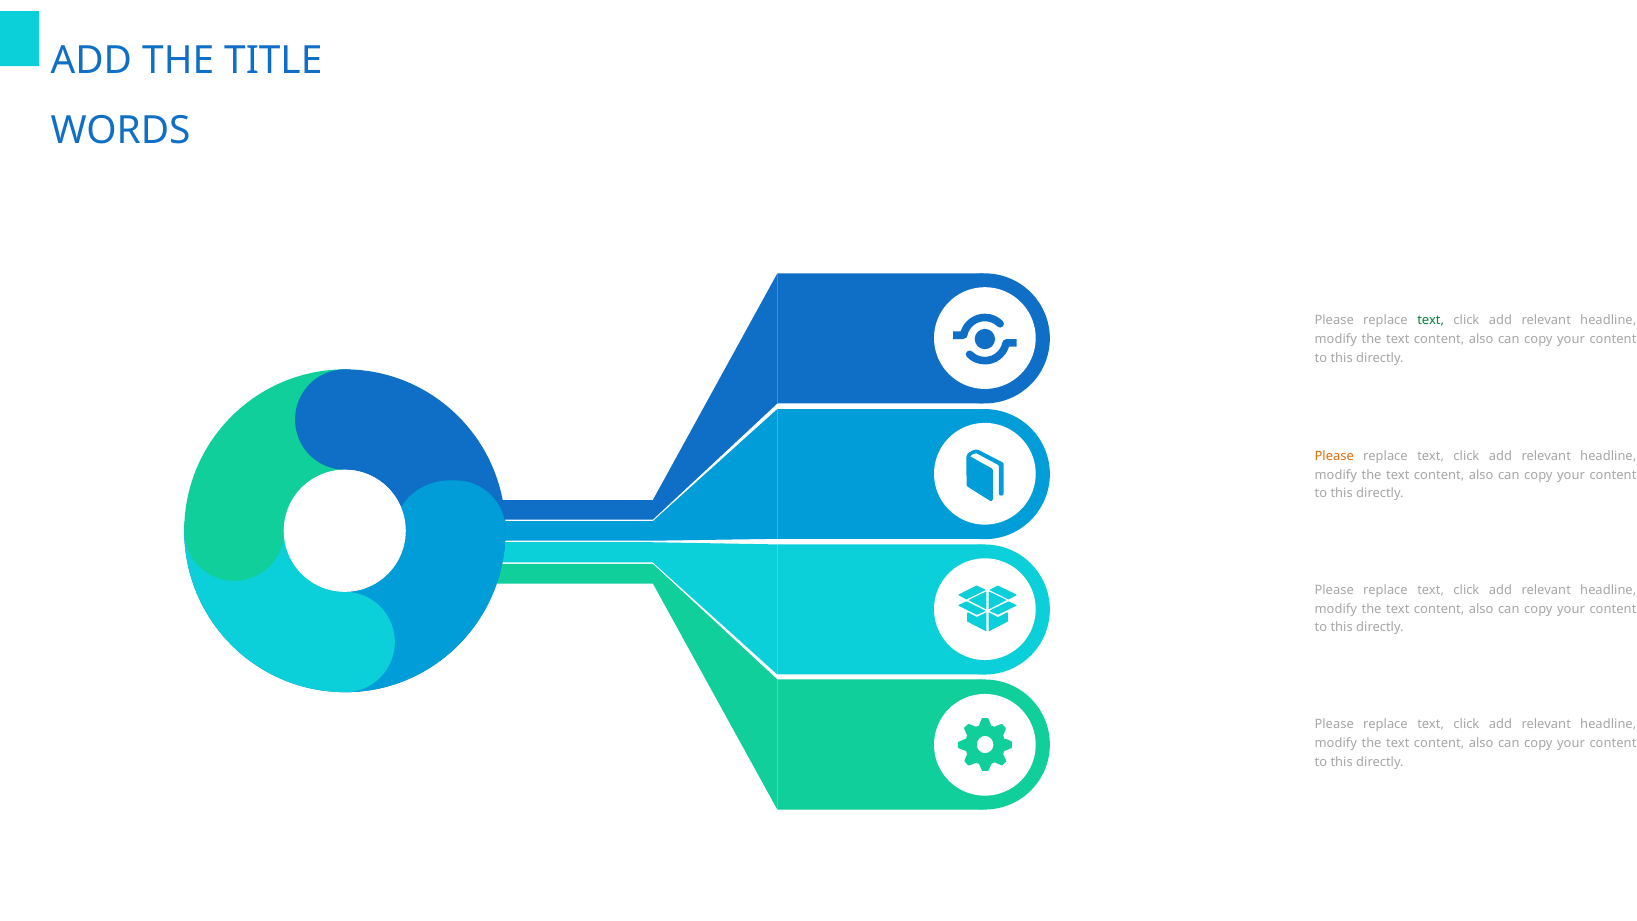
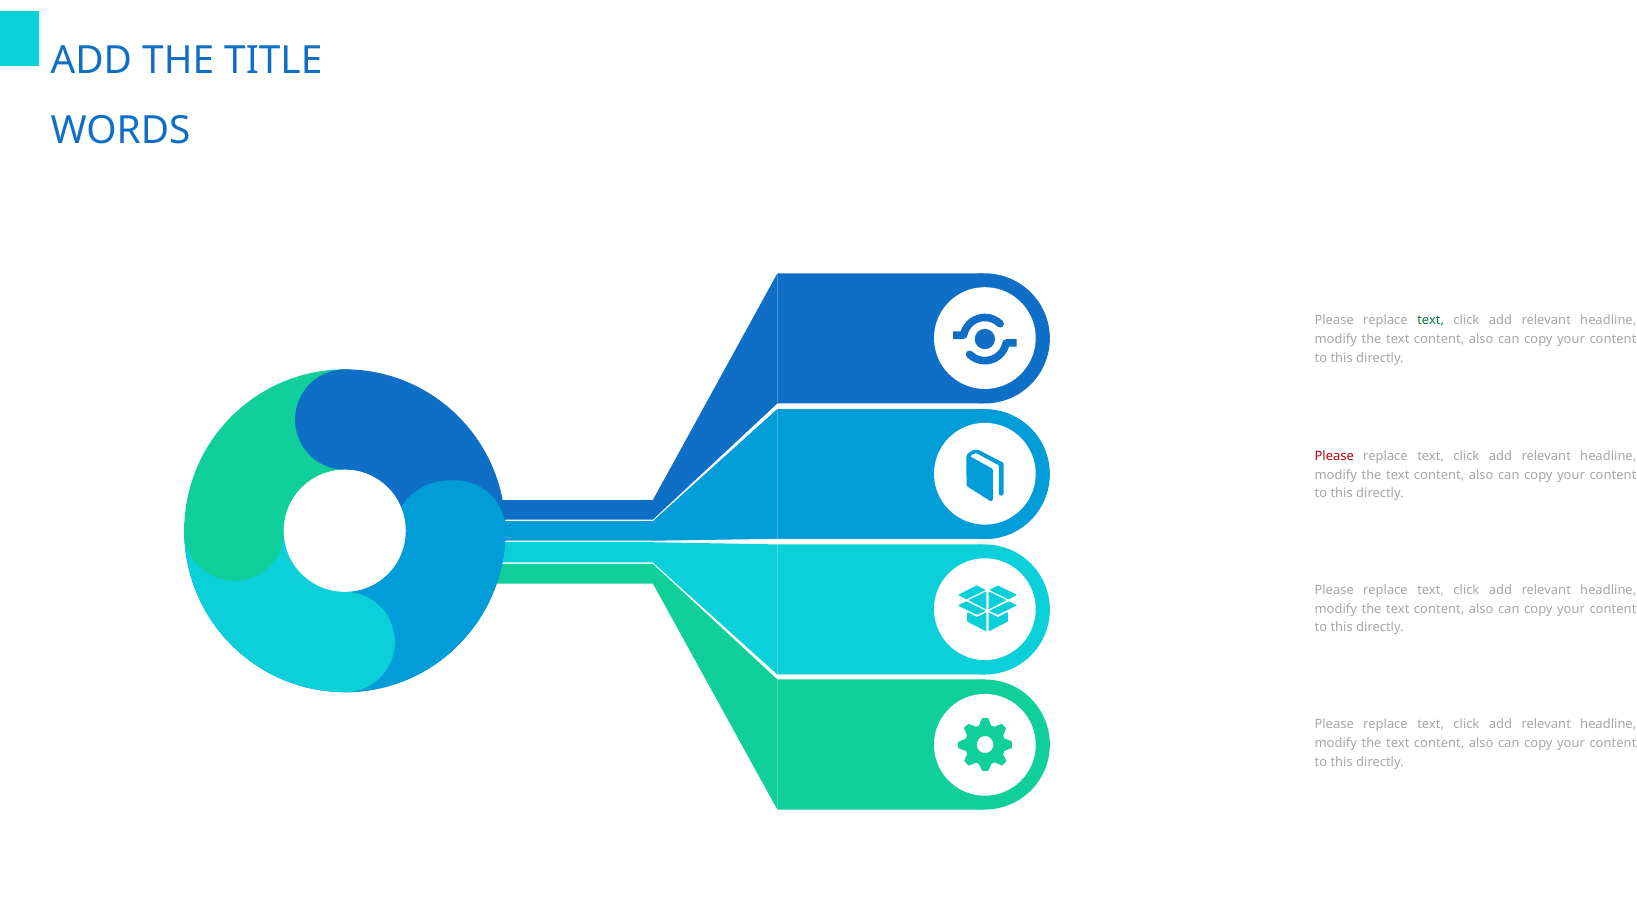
Please at (1334, 456) colour: orange -> red
